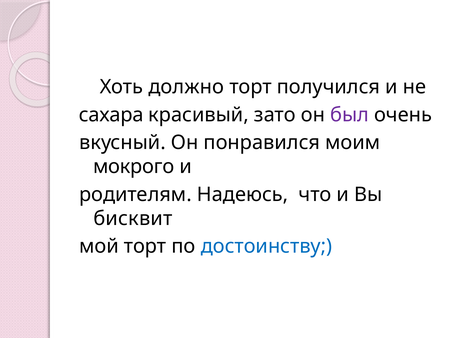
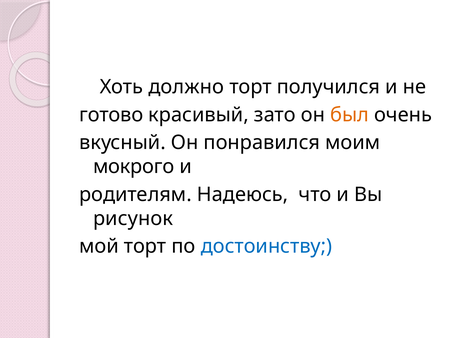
сахара: сахара -> готово
был colour: purple -> orange
бисквит: бисквит -> рисунок
